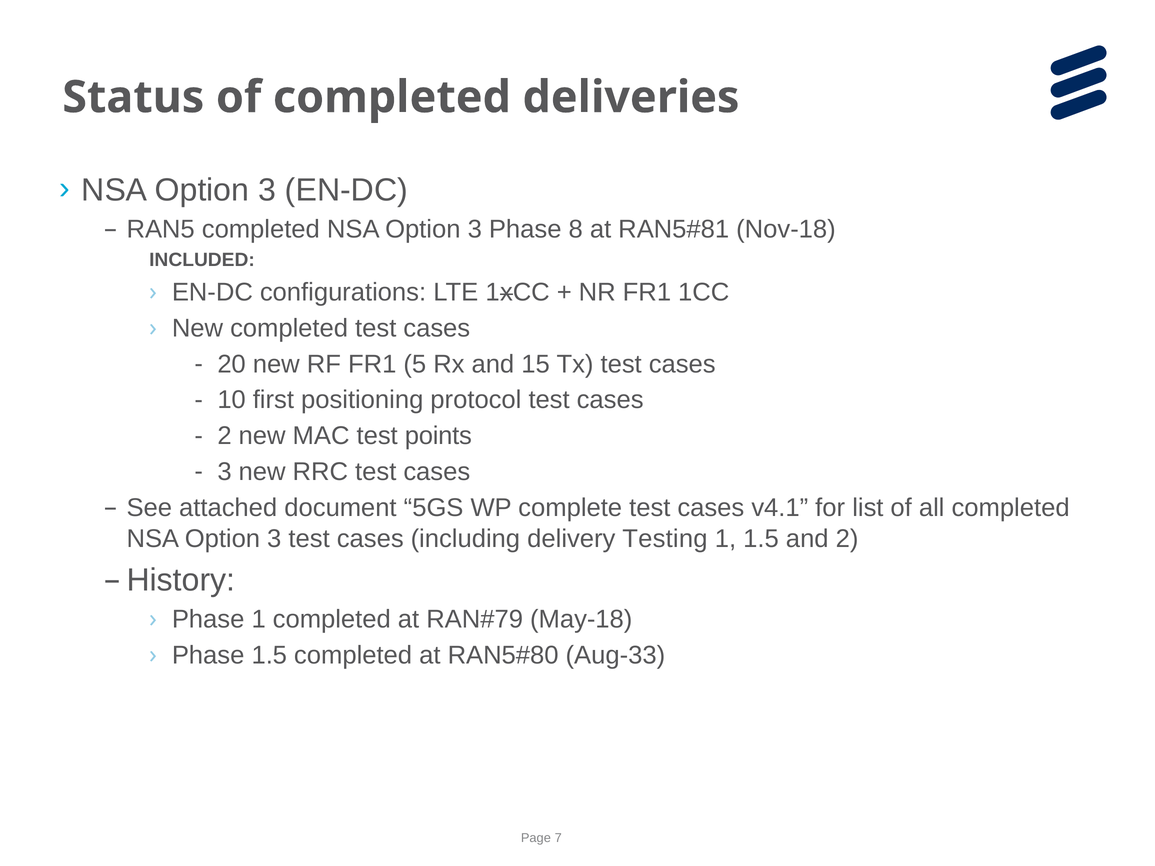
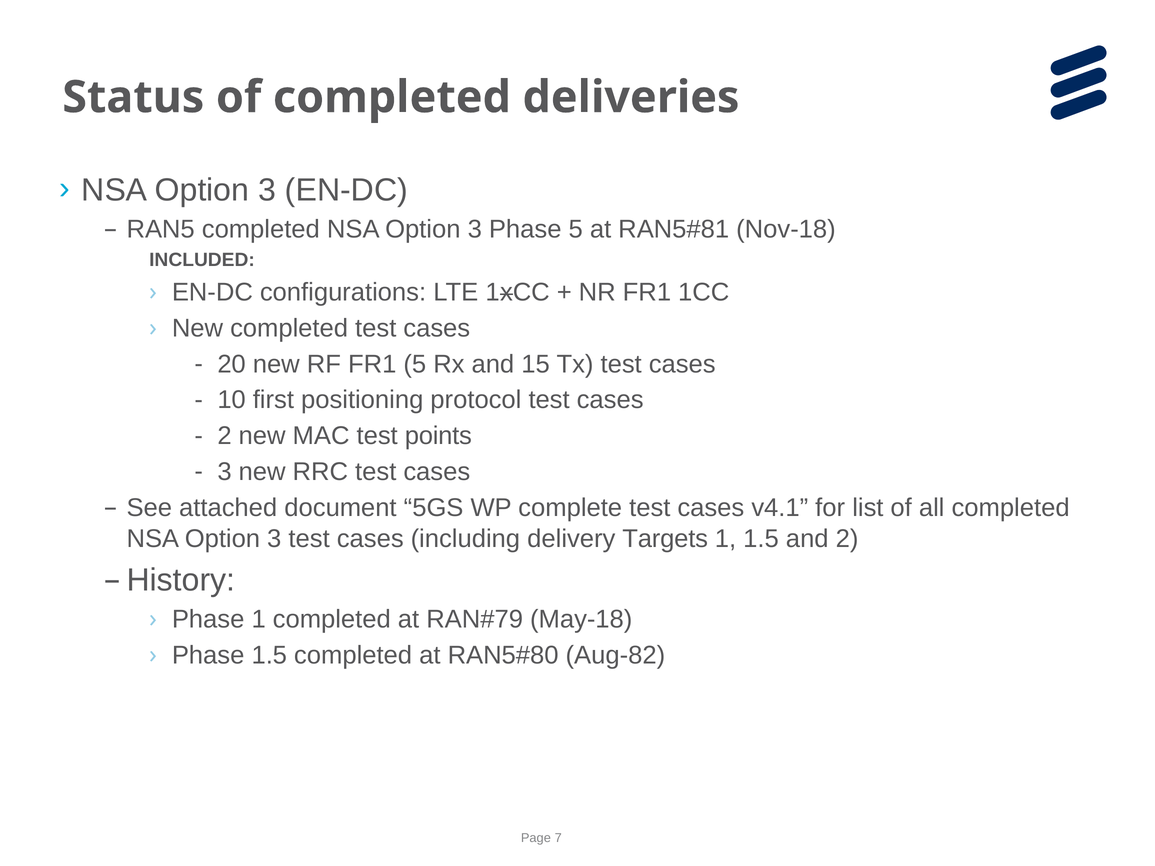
Phase 8: 8 -> 5
Testing: Testing -> Targets
Aug-33: Aug-33 -> Aug-82
